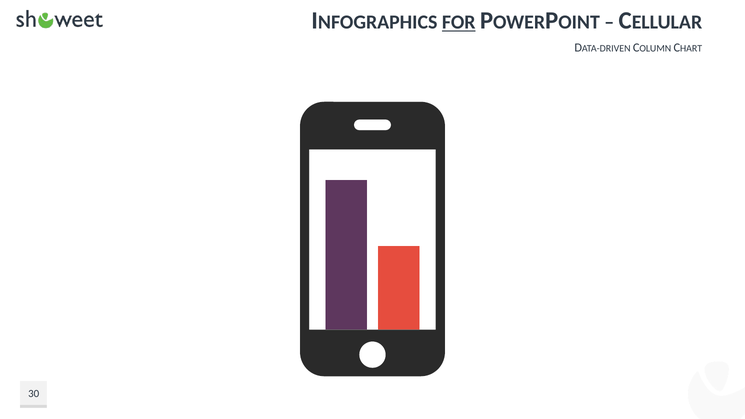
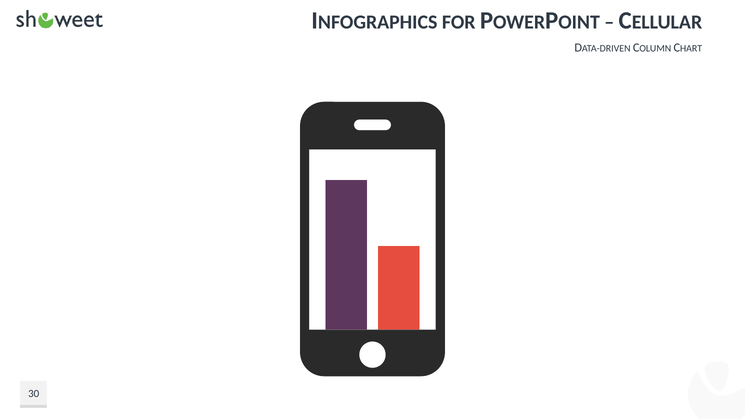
FOR underline: present -> none
